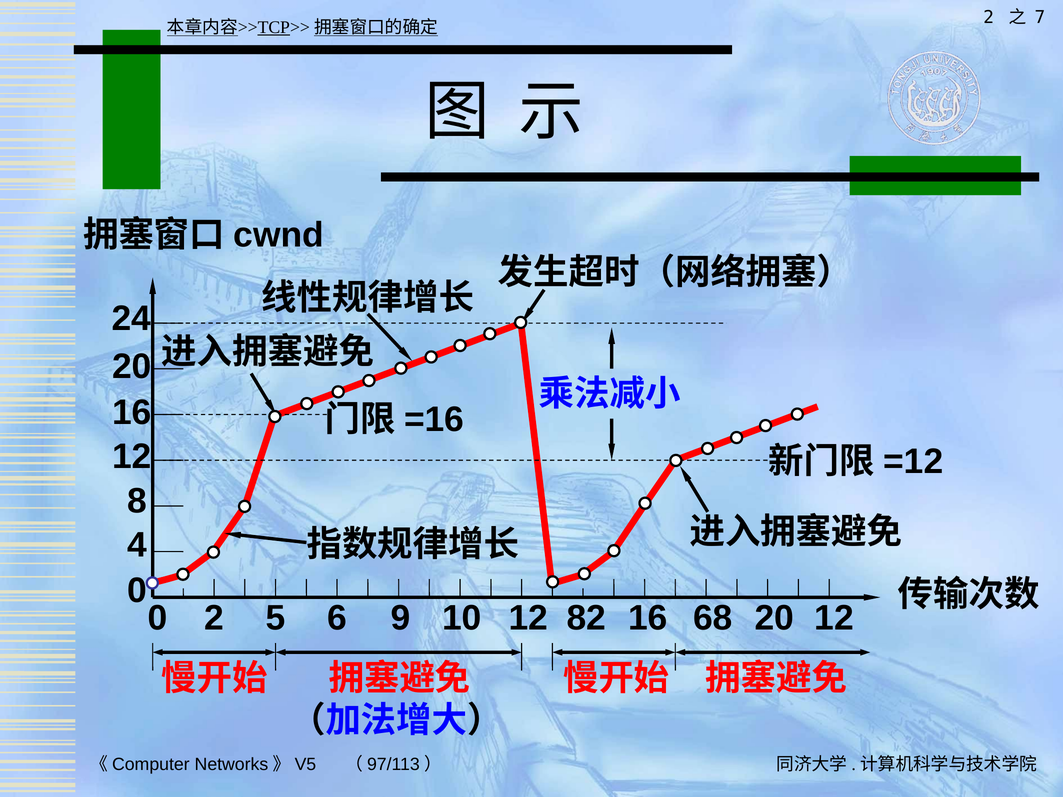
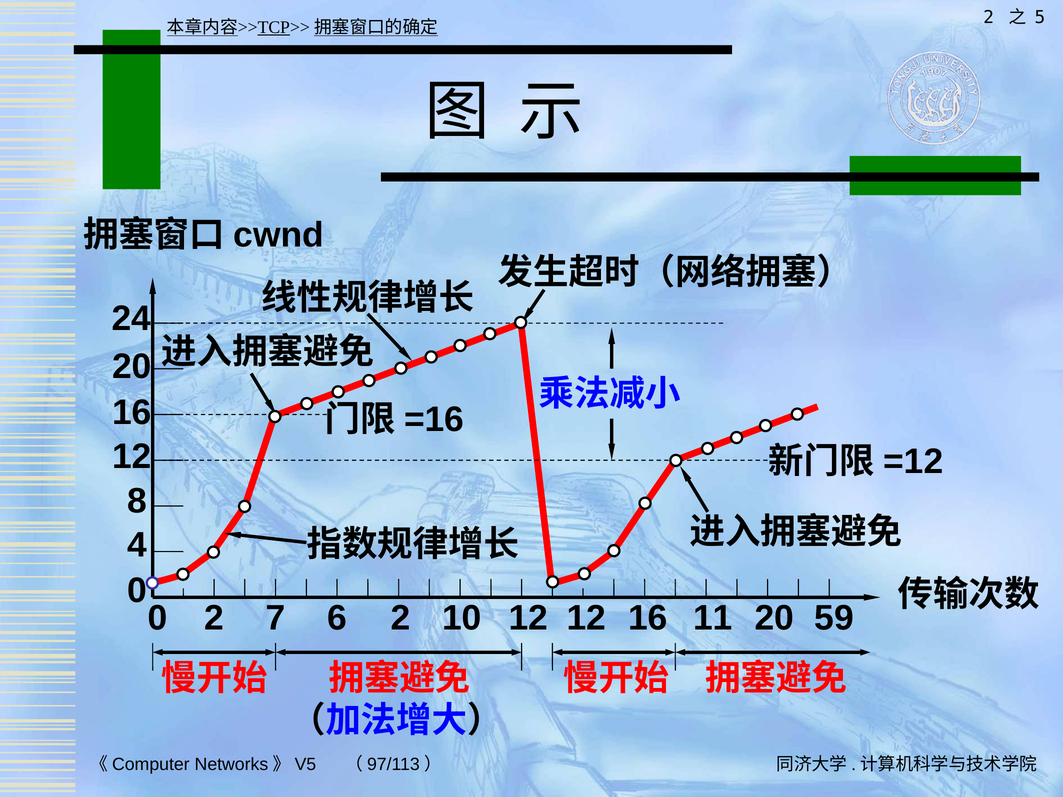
7: 7 -> 5
5: 5 -> 7
6 9: 9 -> 2
12 82: 82 -> 12
68: 68 -> 11
20 12: 12 -> 59
